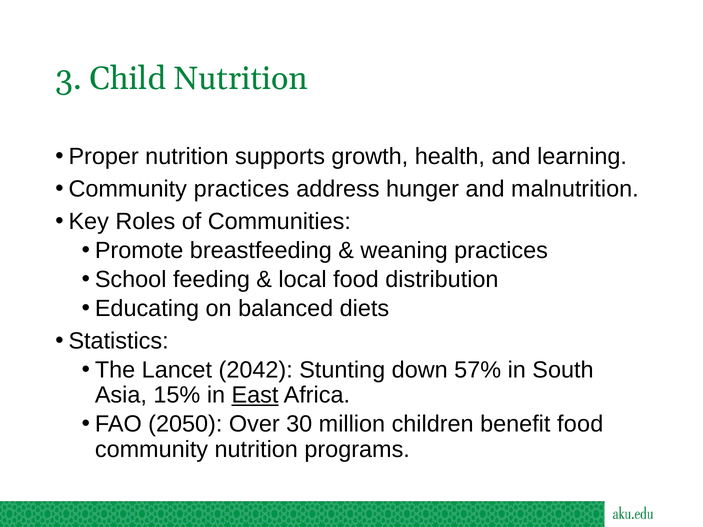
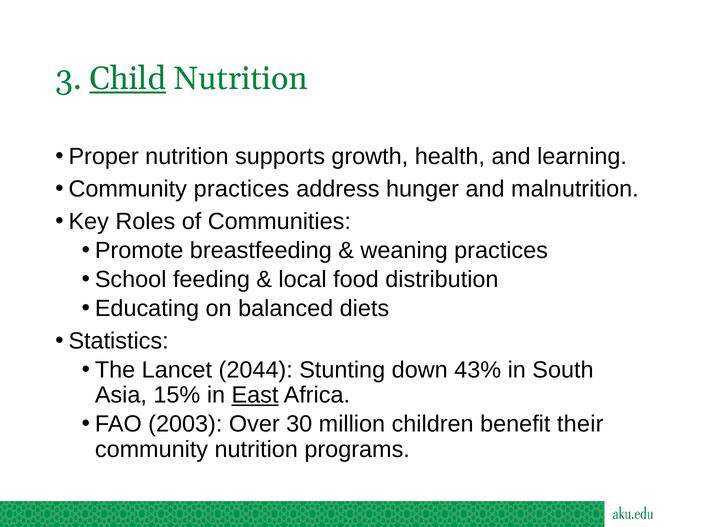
Child underline: none -> present
2042: 2042 -> 2044
57%: 57% -> 43%
2050: 2050 -> 2003
benefit food: food -> their
